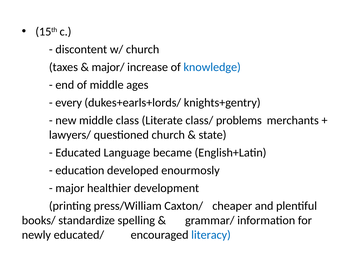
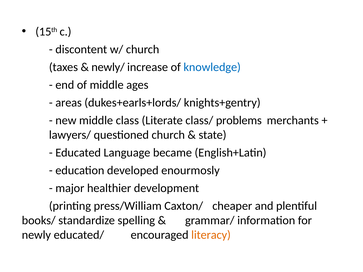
major/: major/ -> newly/
every: every -> areas
literacy colour: blue -> orange
